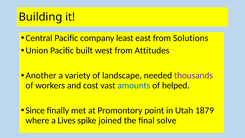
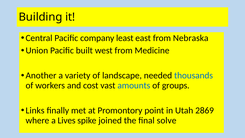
Solutions: Solutions -> Nebraska
Attitudes: Attitudes -> Medicine
thousands colour: purple -> blue
helped: helped -> groups
Since: Since -> Links
1879: 1879 -> 2869
